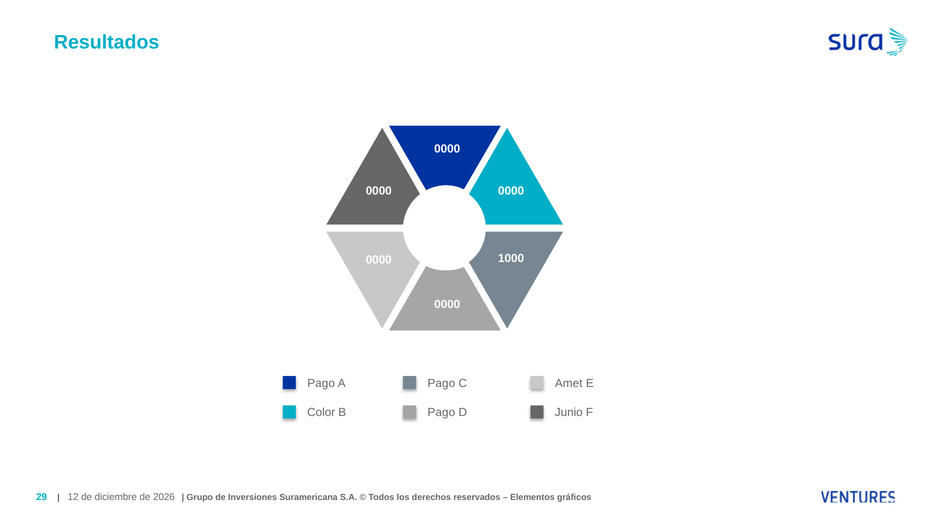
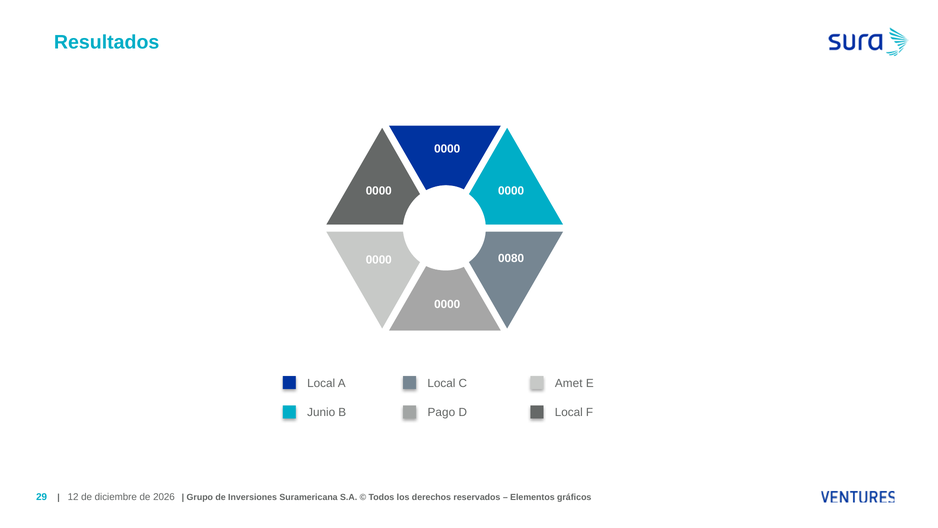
1000: 1000 -> 0080
Pago at (321, 383): Pago -> Local
Pago at (441, 383): Pago -> Local
Color: Color -> Junio
Junio at (569, 412): Junio -> Local
